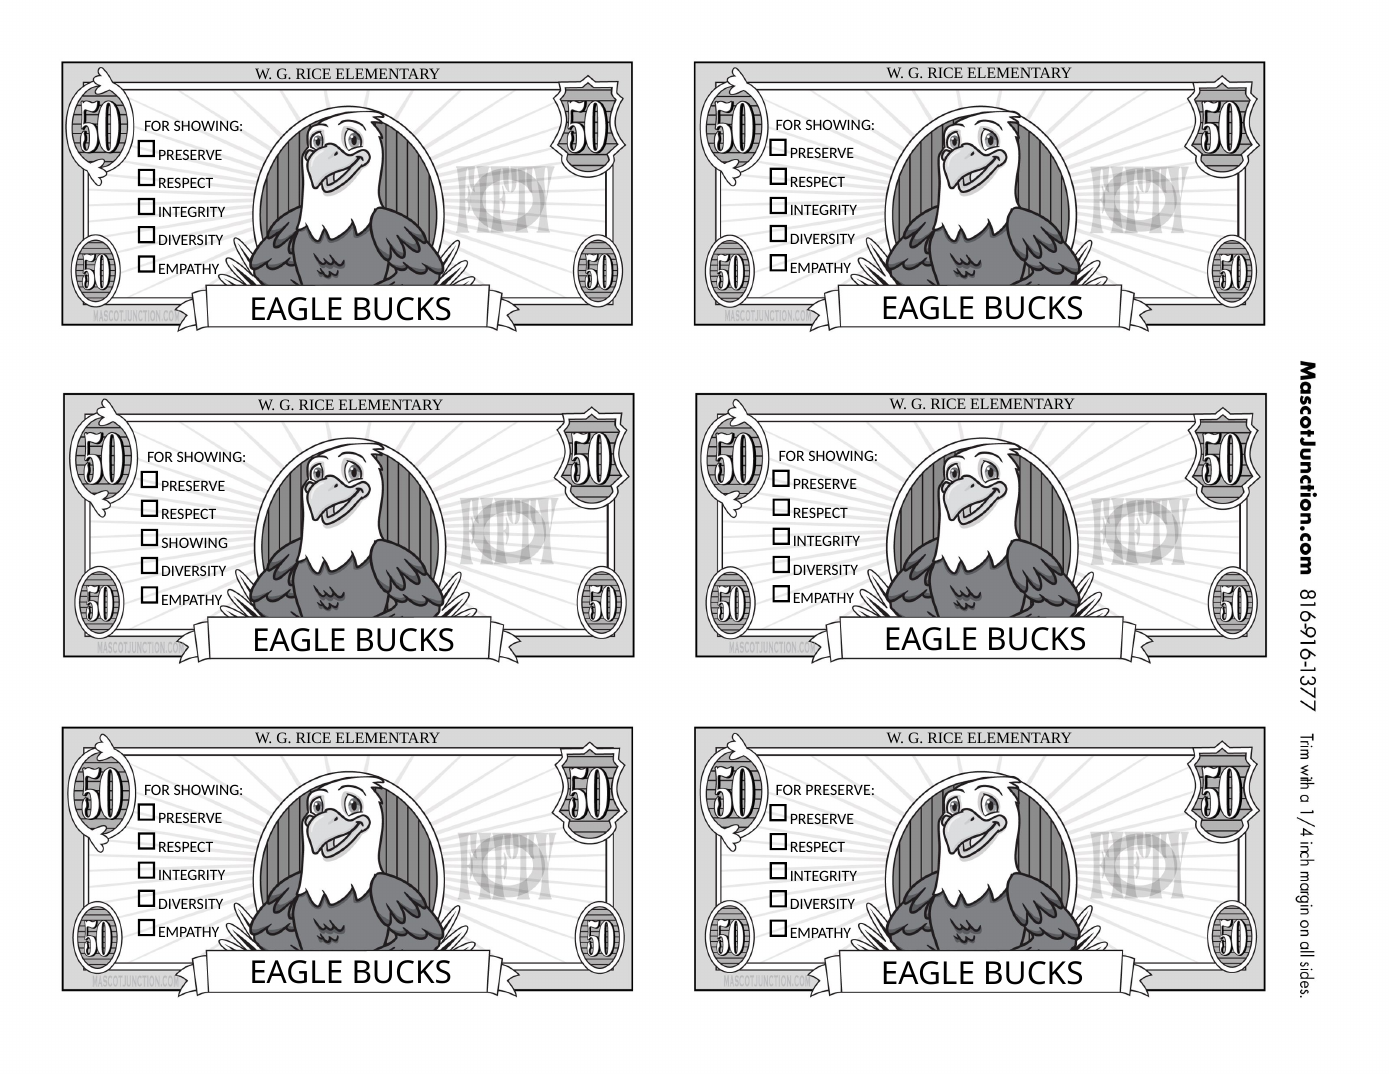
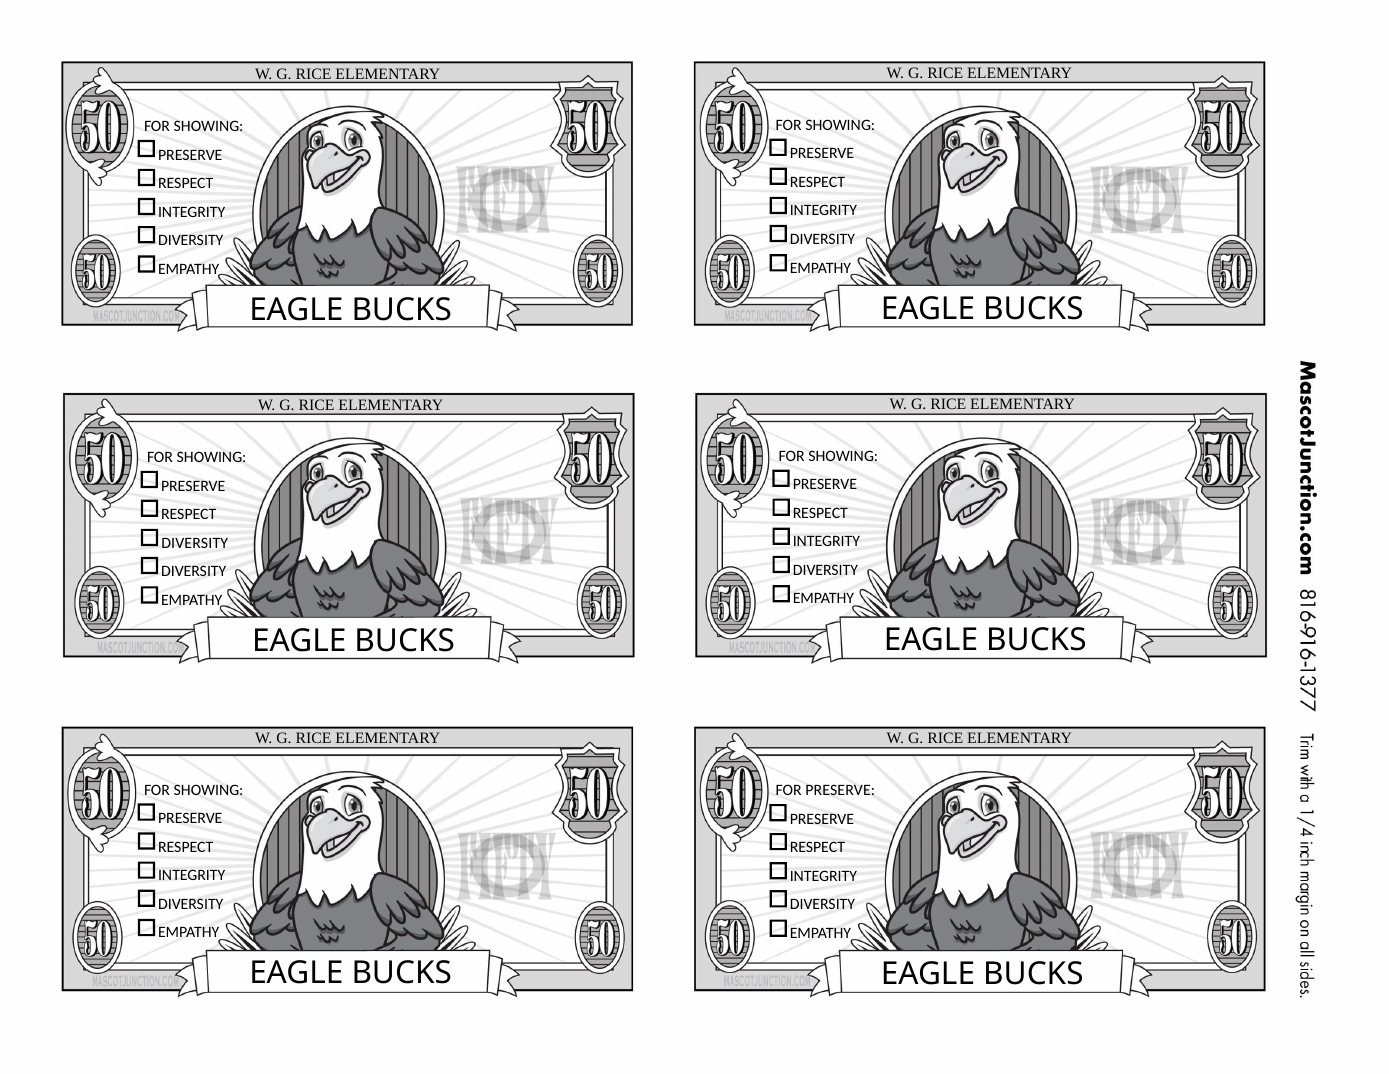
SHOWING at (195, 542): SHOWING -> DIVERSITY
